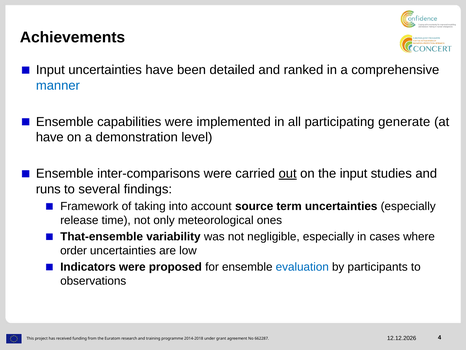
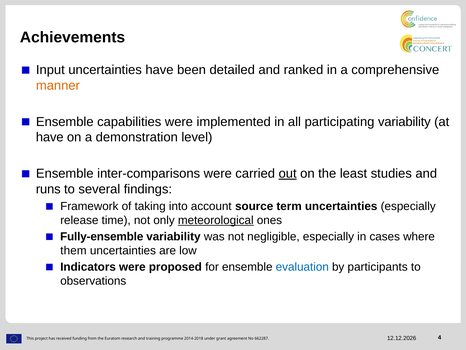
manner colour: blue -> orange
participating generate: generate -> variability
the input: input -> least
meteorological underline: none -> present
That-ensemble: That-ensemble -> Fully-ensemble
order: order -> them
